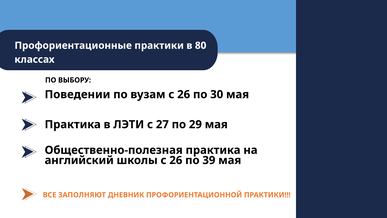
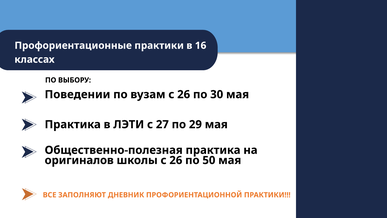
80: 80 -> 16
английский: английский -> оригиналов
39: 39 -> 50
